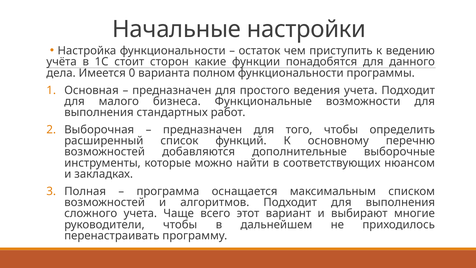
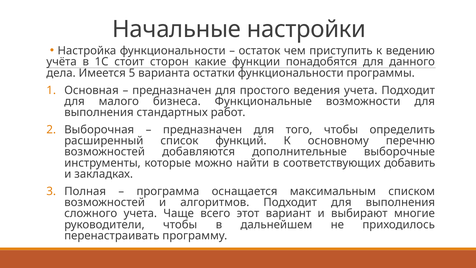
0: 0 -> 5
полном: полном -> остатки
нюансом: нюансом -> добавить
